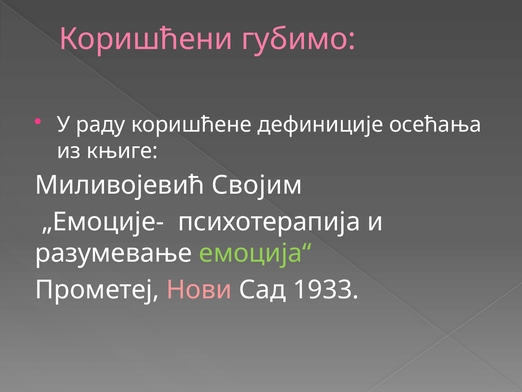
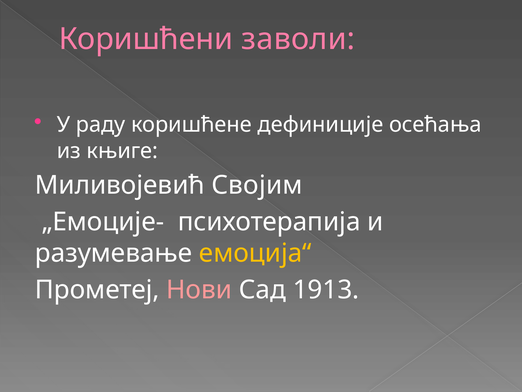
губимо: губимо -> заволи
емоција“ colour: light green -> yellow
1933: 1933 -> 1913
